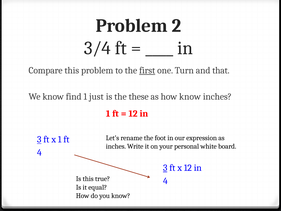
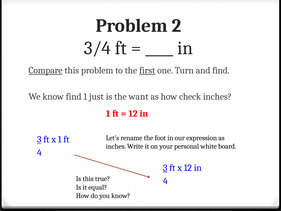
Compare underline: none -> present
and that: that -> find
these: these -> want
how know: know -> check
